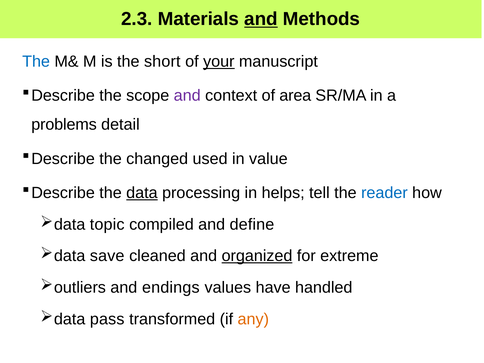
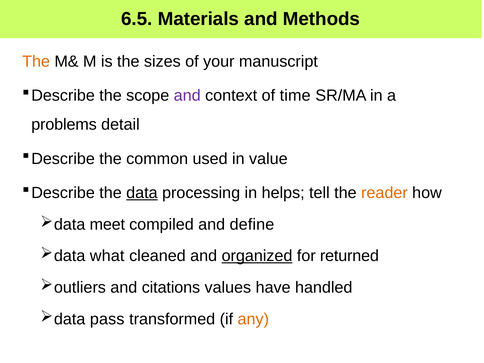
2.3: 2.3 -> 6.5
and at (261, 19) underline: present -> none
The at (36, 62) colour: blue -> orange
short: short -> sizes
your underline: present -> none
area: area -> time
changed: changed -> common
reader colour: blue -> orange
topic: topic -> meet
save: save -> what
extreme: extreme -> returned
endings: endings -> citations
